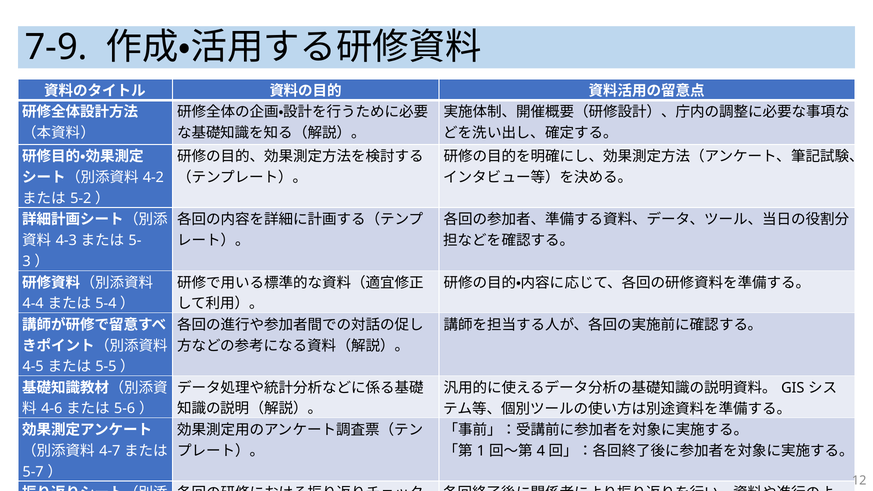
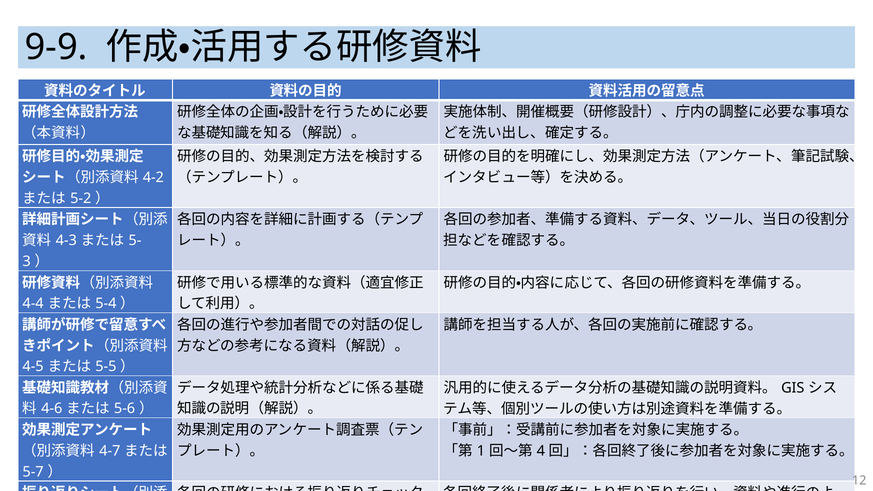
7-9: 7-9 -> 9-9
